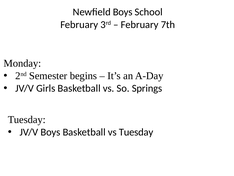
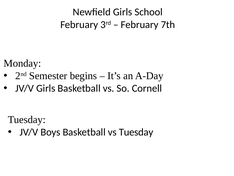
Newfield Boys: Boys -> Girls
Springs: Springs -> Cornell
